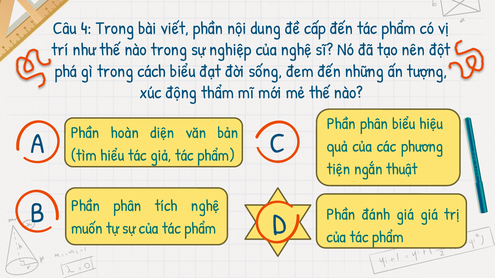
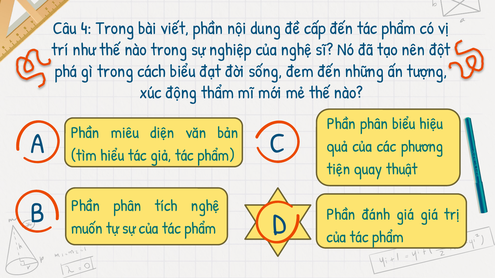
hoàn: hoàn -> miêu
ngắn: ngắn -> quay
